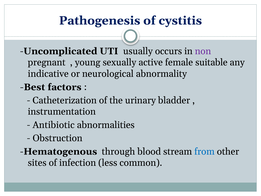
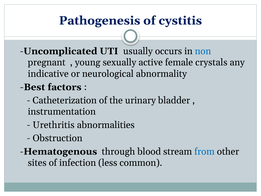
non colour: purple -> blue
suitable: suitable -> crystals
Antibiotic: Antibiotic -> Urethritis
